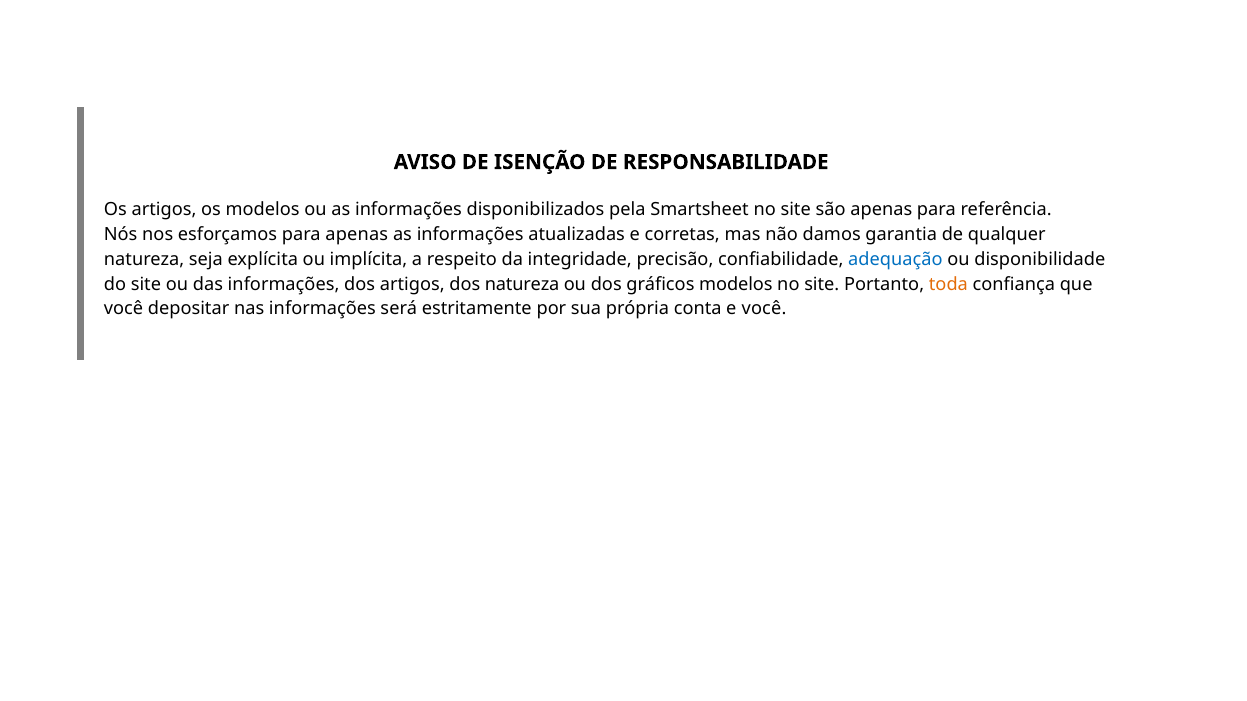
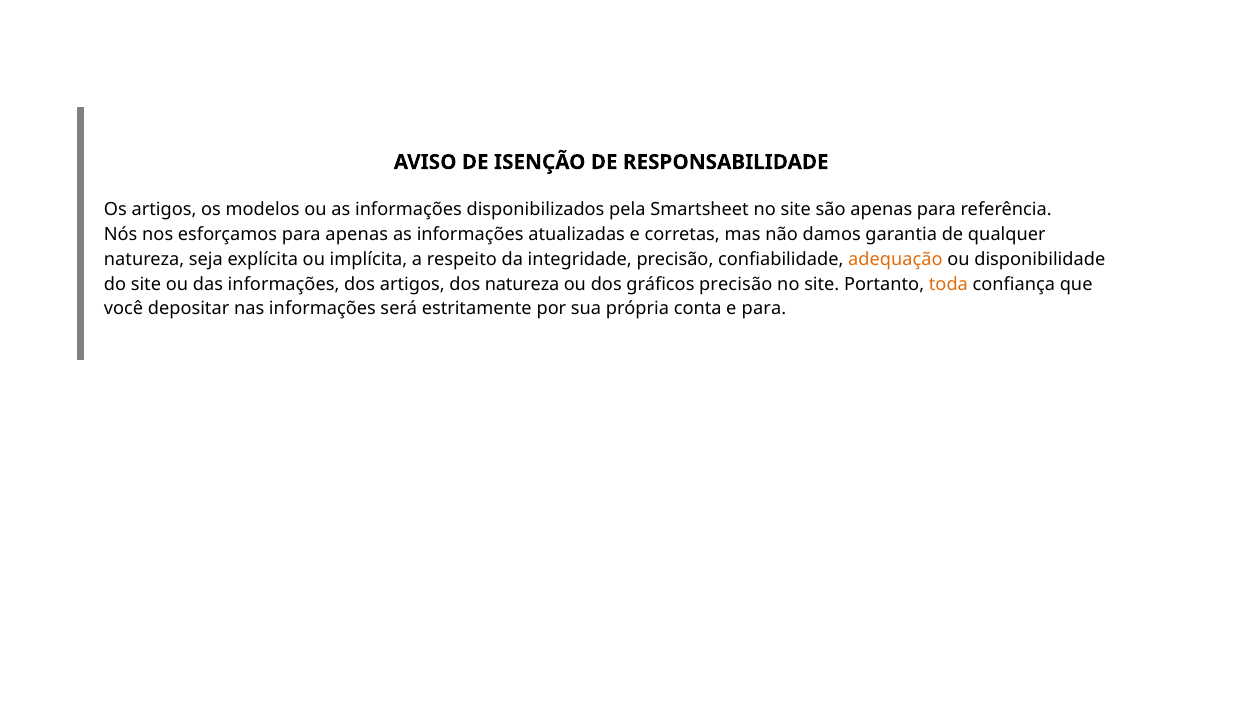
adequação colour: blue -> orange
gráficos modelos: modelos -> precisão
e você: você -> para
